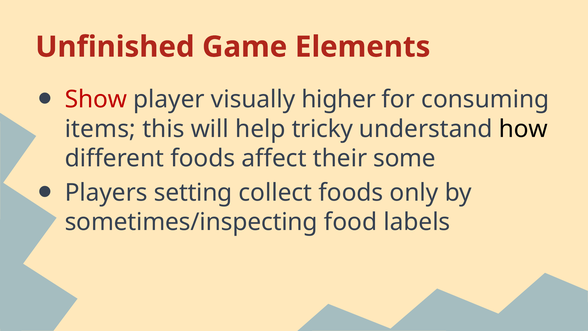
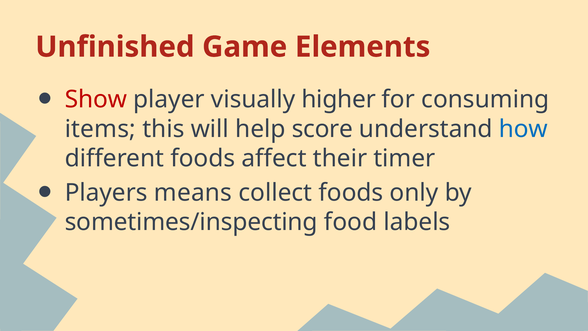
tricky: tricky -> score
how colour: black -> blue
some: some -> timer
setting: setting -> means
